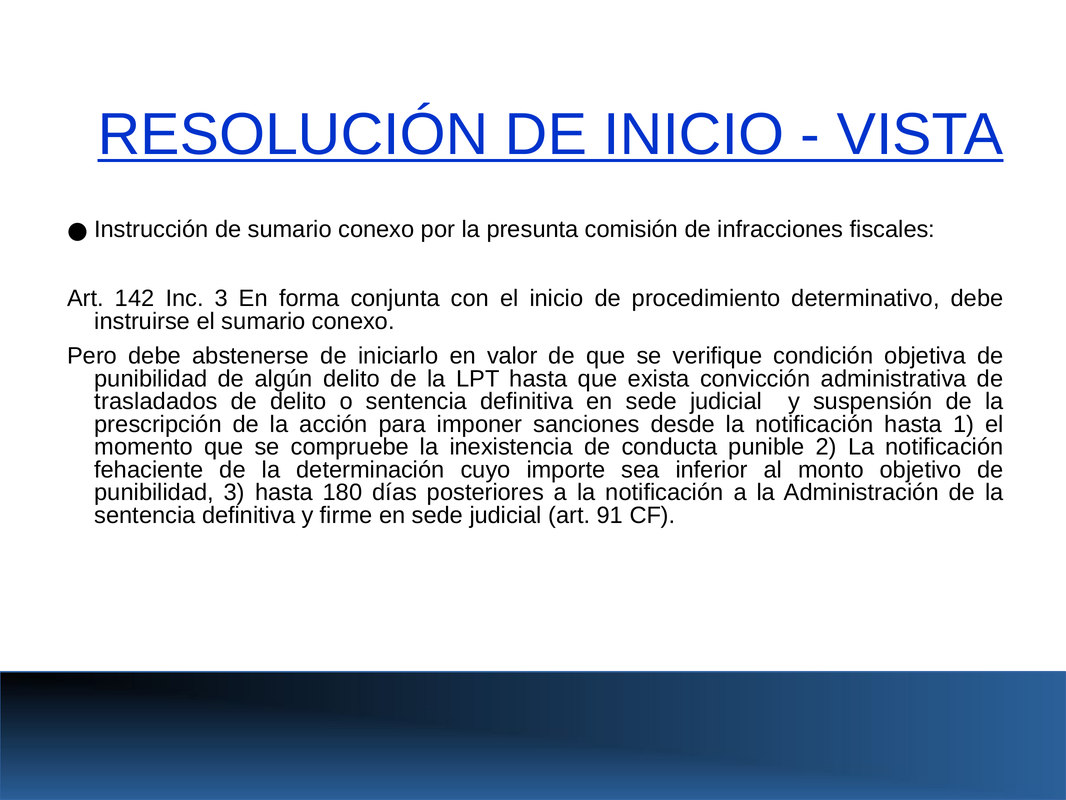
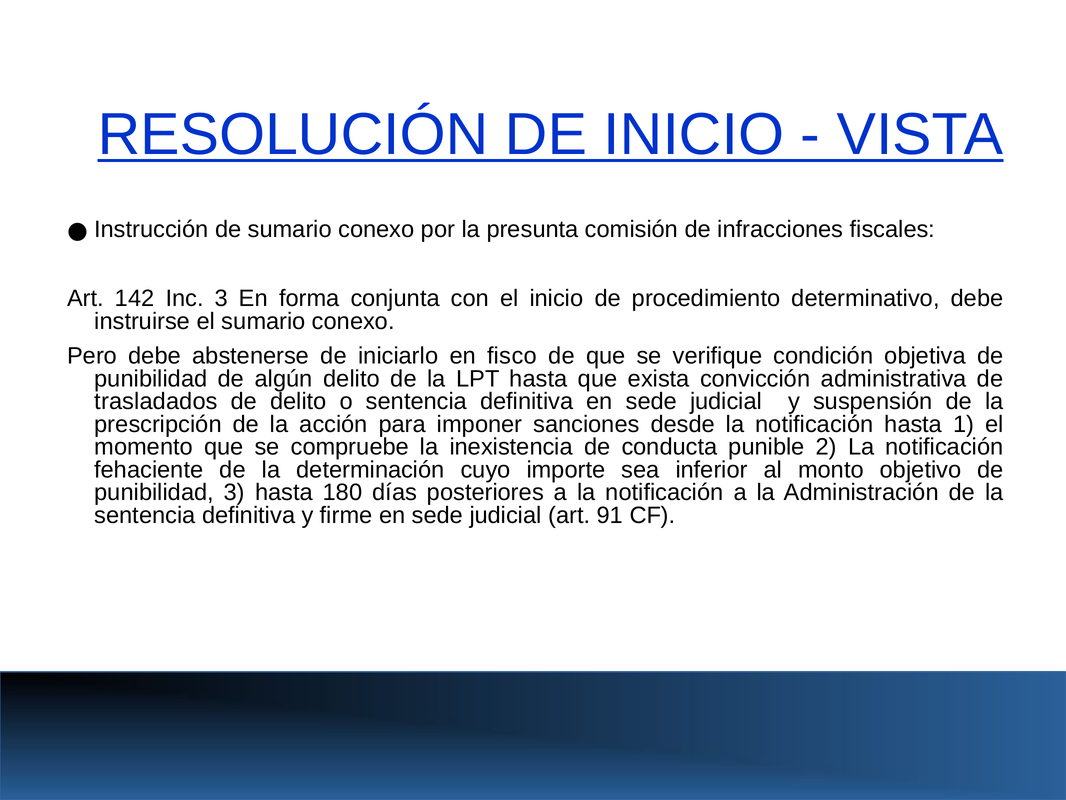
valor: valor -> fisco
